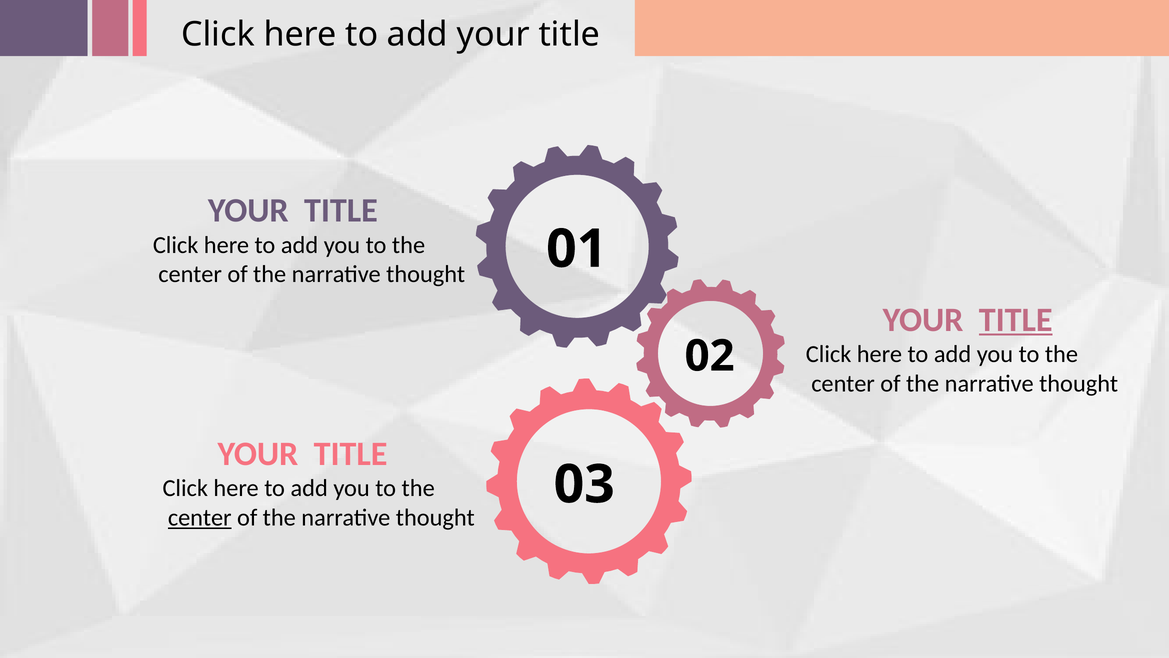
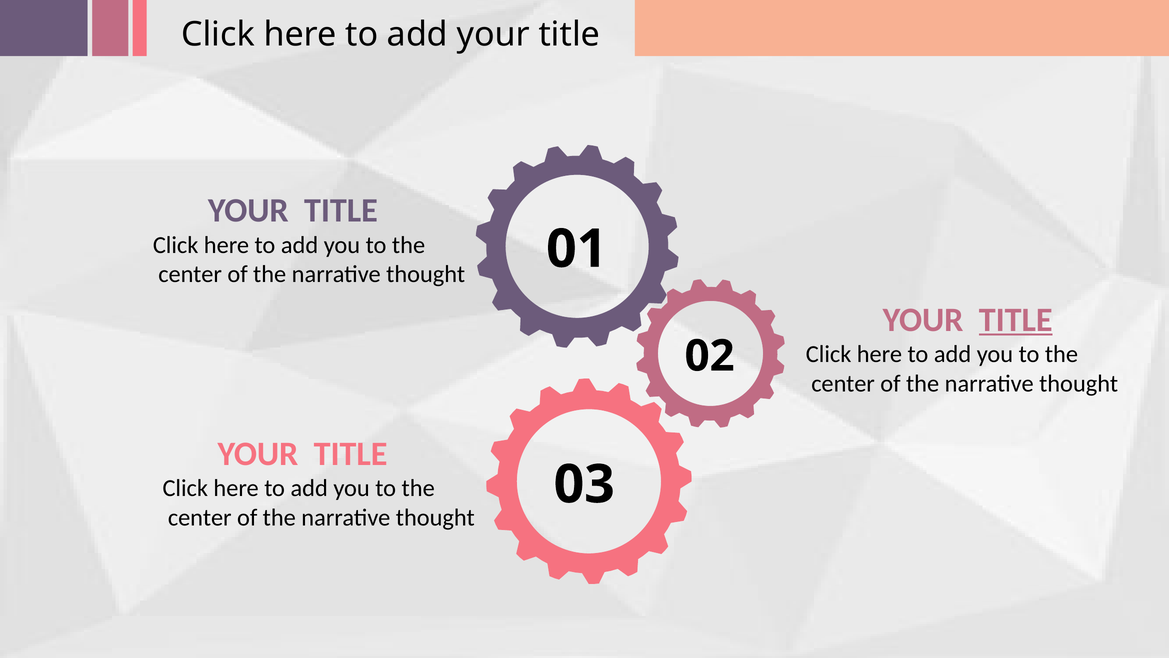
center at (200, 517) underline: present -> none
